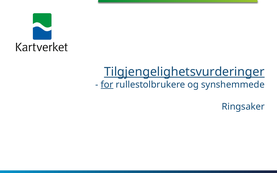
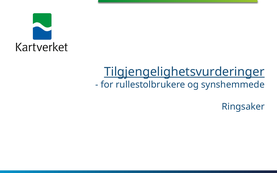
for underline: present -> none
